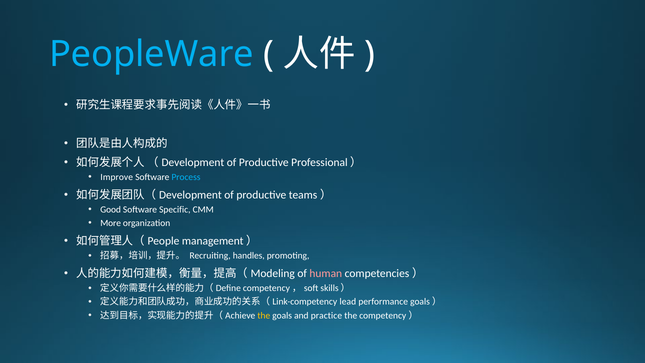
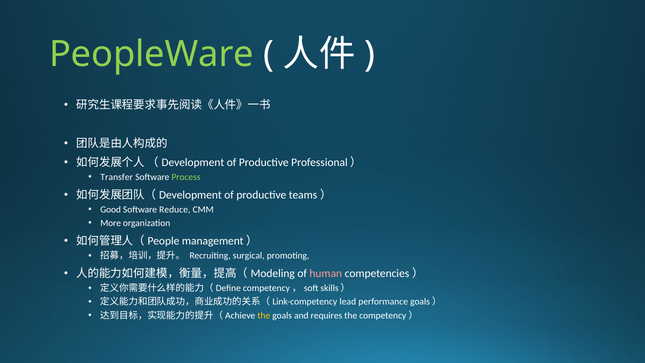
PeopleWare colour: light blue -> light green
Improve: Improve -> Transfer
Process colour: light blue -> light green
Specific: Specific -> Reduce
handles: handles -> surgical
practice: practice -> requires
